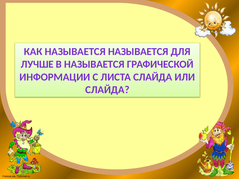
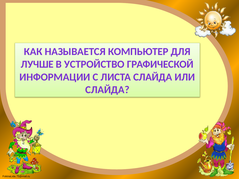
НАЗЫВАЕТСЯ НАЗЫВАЕТСЯ: НАЗЫВАЕТСЯ -> КОМПЬЮТЕР
В НАЗЫВАЕТСЯ: НАЗЫВАЕТСЯ -> УСТРОЙСТВО
